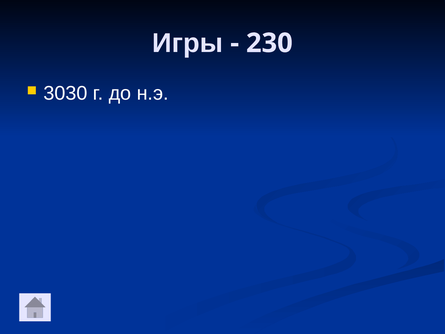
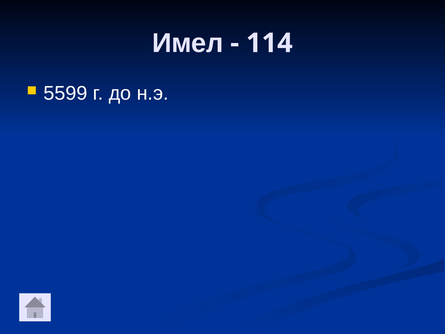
Игры: Игры -> Имел
230: 230 -> 114
3030: 3030 -> 5599
